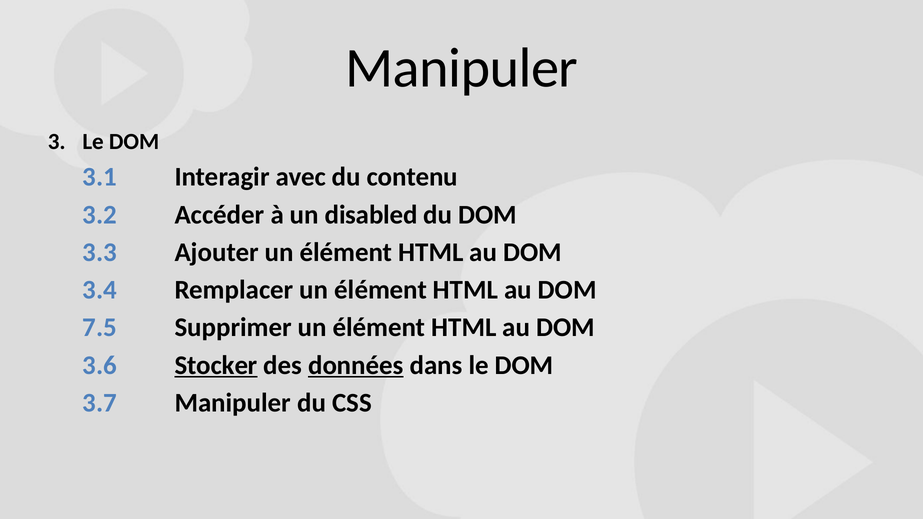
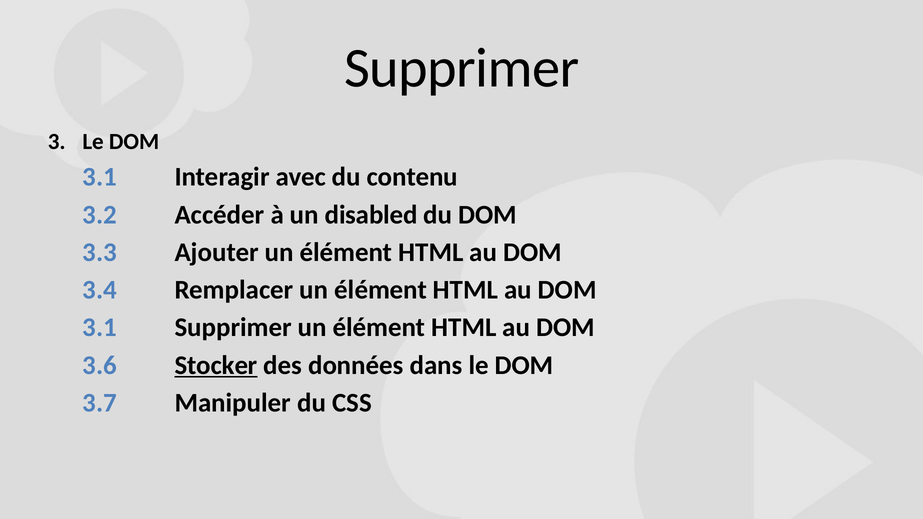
Manipuler at (462, 68): Manipuler -> Supprimer
7.5 at (100, 328): 7.5 -> 3.1
données underline: present -> none
